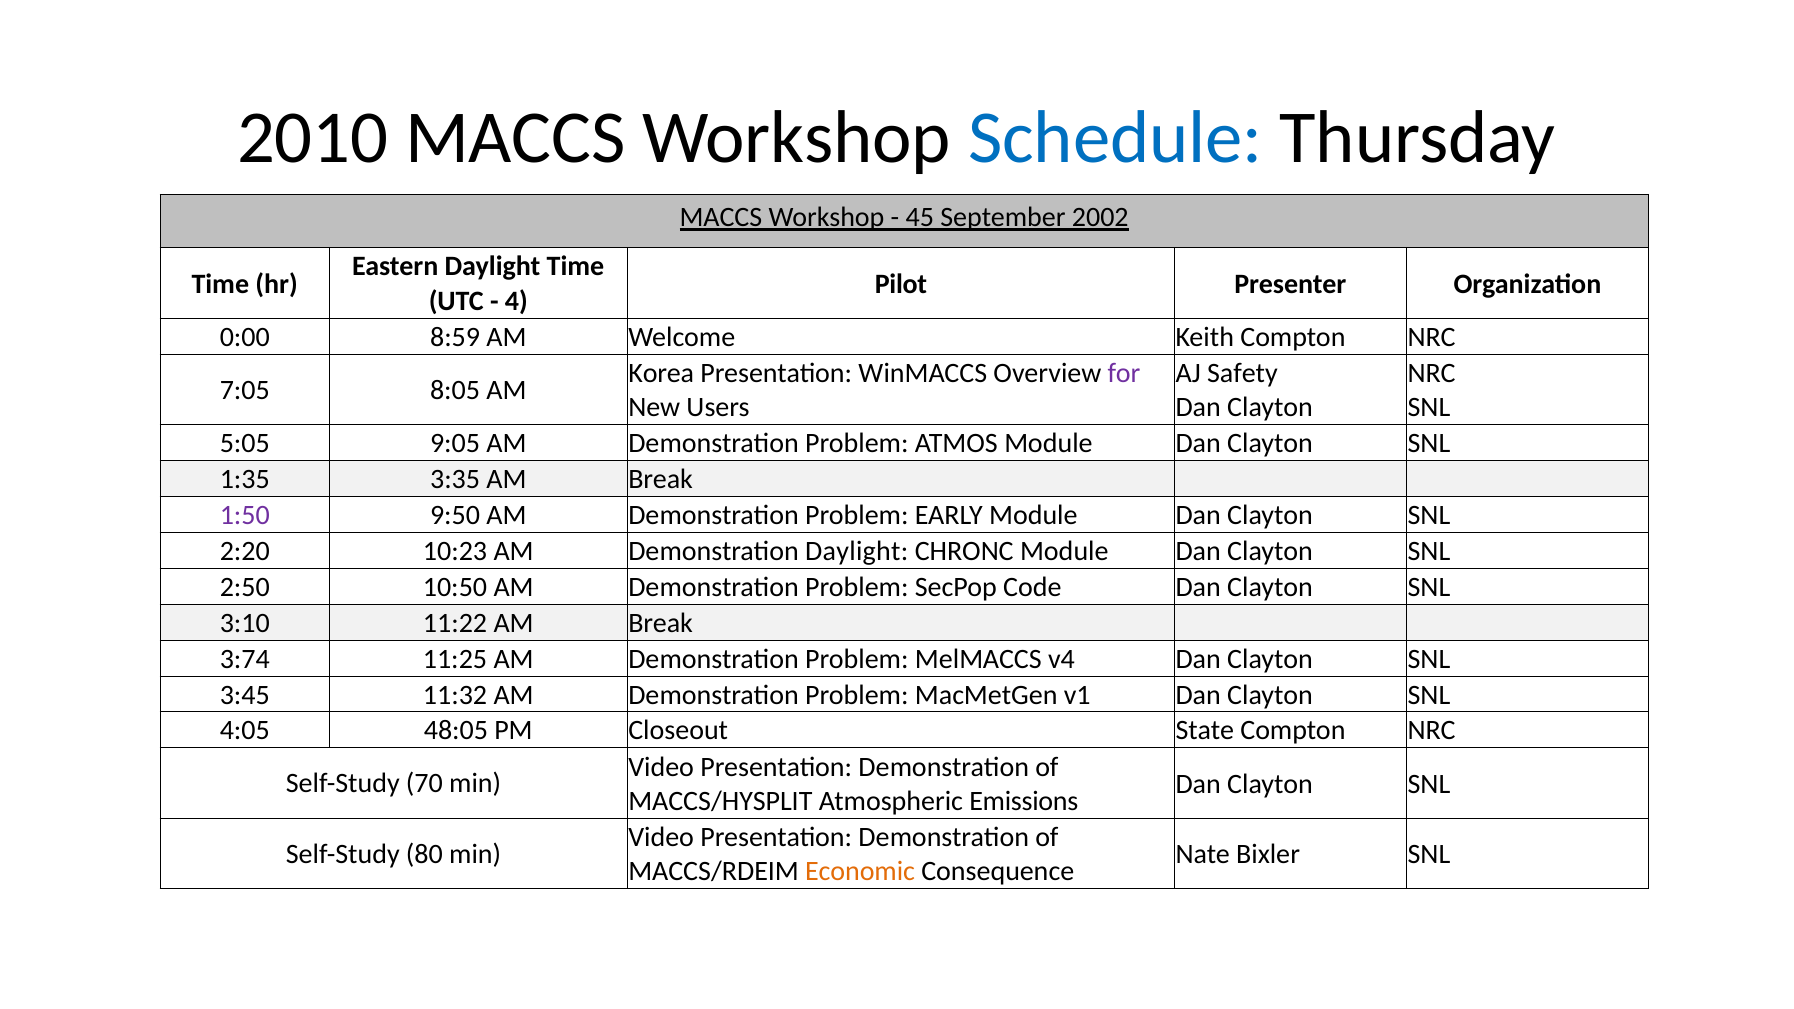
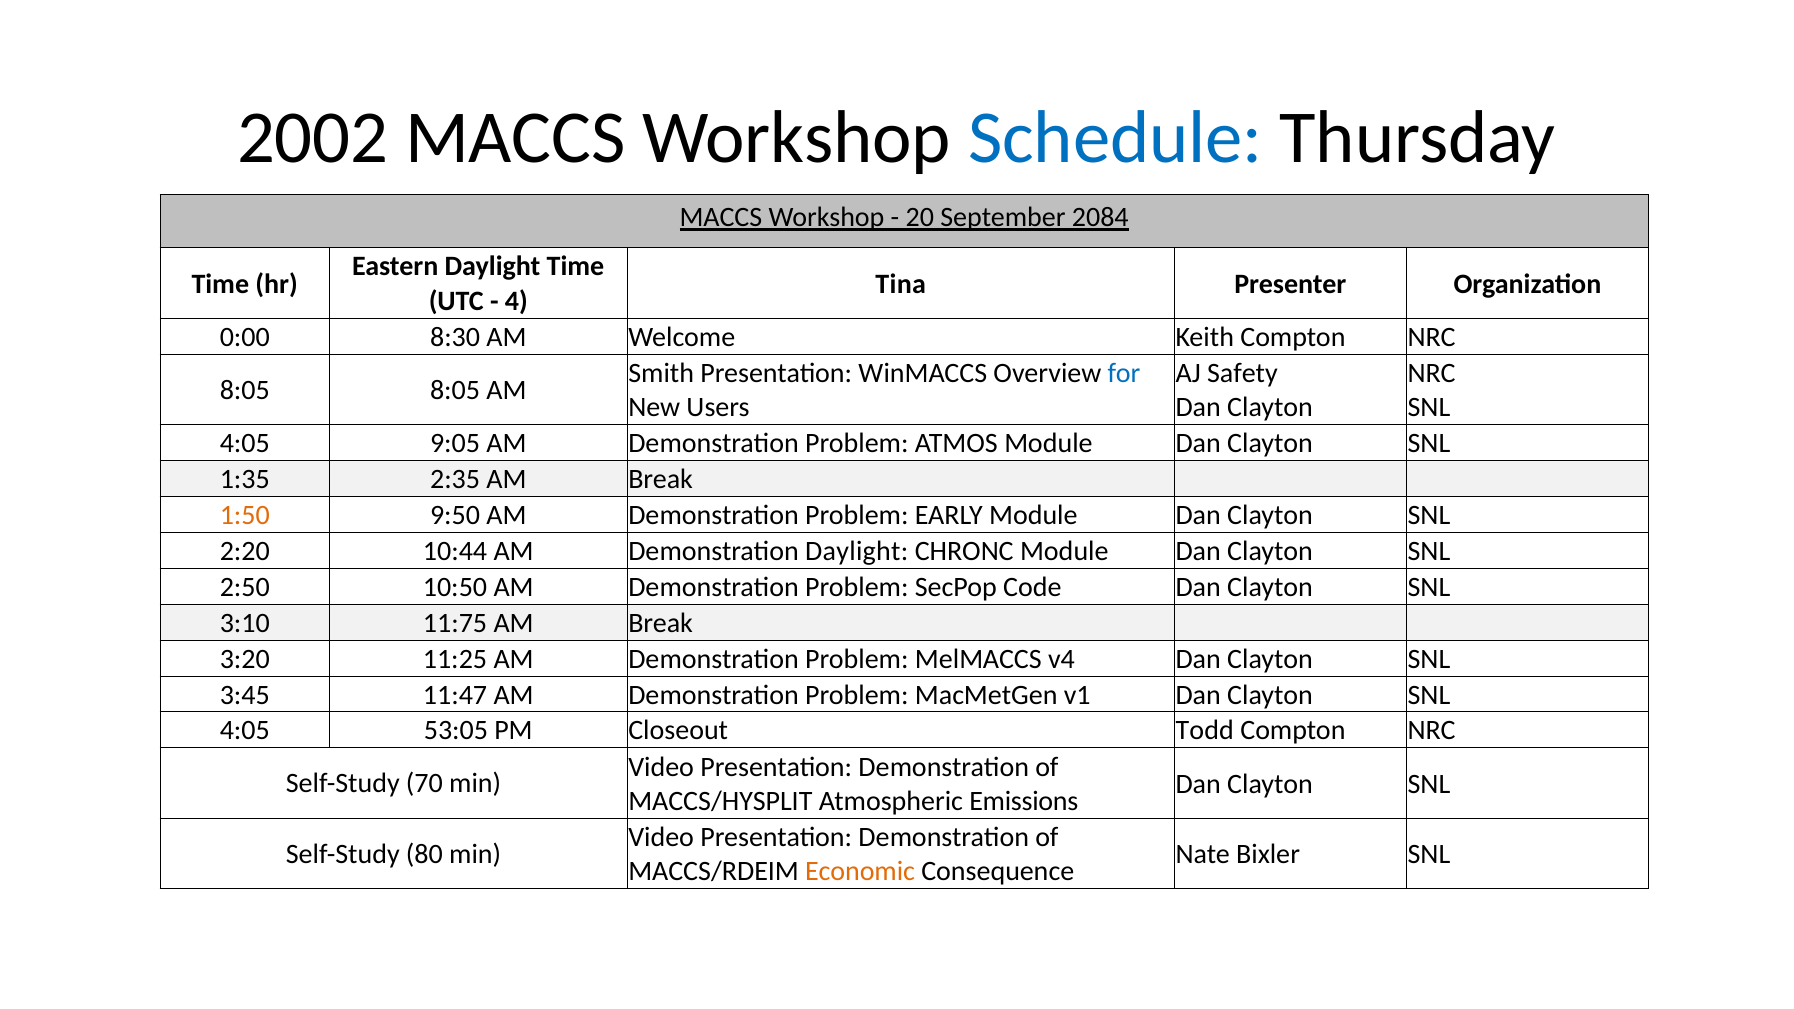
2010: 2010 -> 2002
45: 45 -> 20
2002: 2002 -> 2084
Pilot: Pilot -> Tina
8:59: 8:59 -> 8:30
Korea: Korea -> Smith
for colour: purple -> blue
7:05 at (245, 390): 7:05 -> 8:05
5:05 at (245, 443): 5:05 -> 4:05
3:35: 3:35 -> 2:35
1:50 colour: purple -> orange
10:23: 10:23 -> 10:44
11:22: 11:22 -> 11:75
3:74: 3:74 -> 3:20
11:32: 11:32 -> 11:47
48:05: 48:05 -> 53:05
State: State -> Todd
